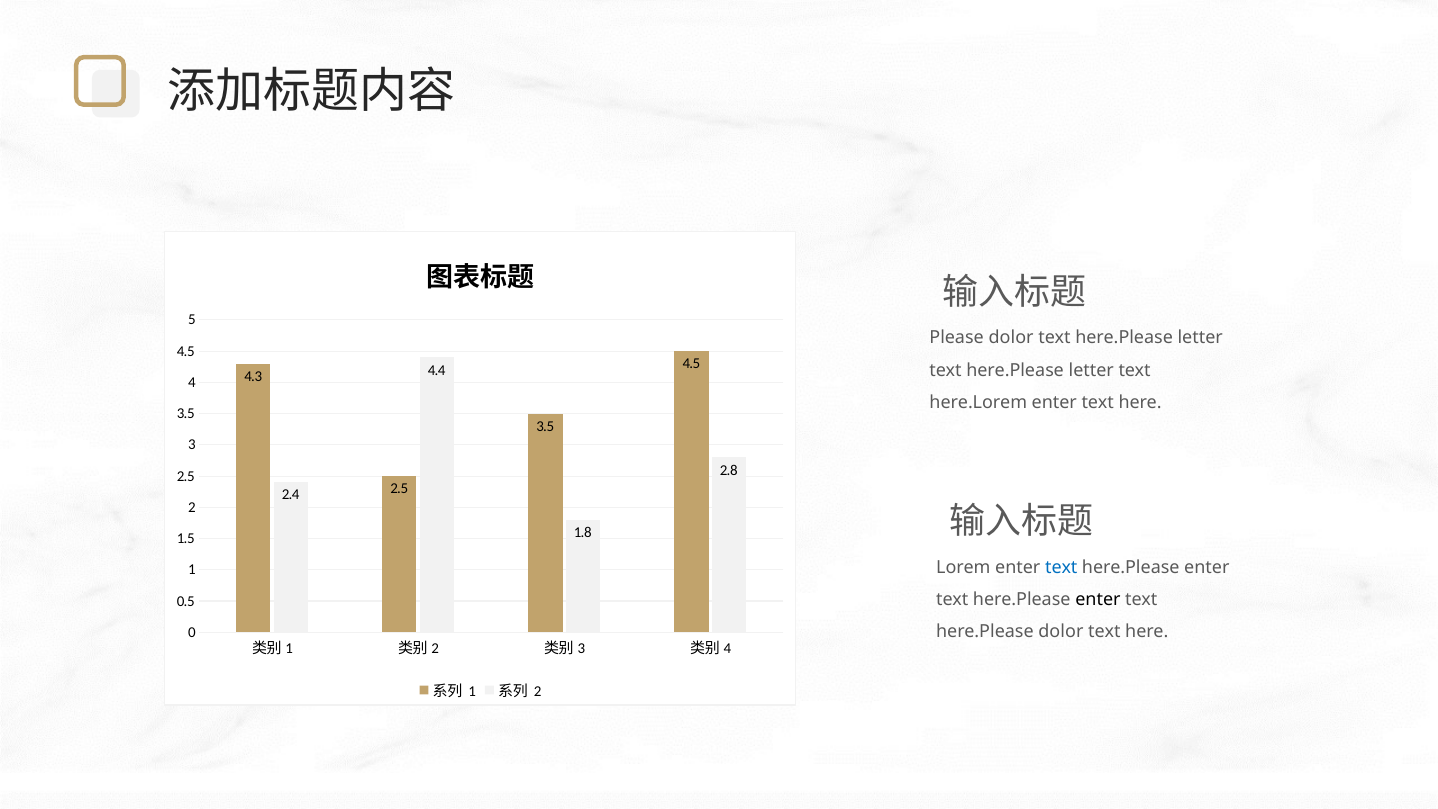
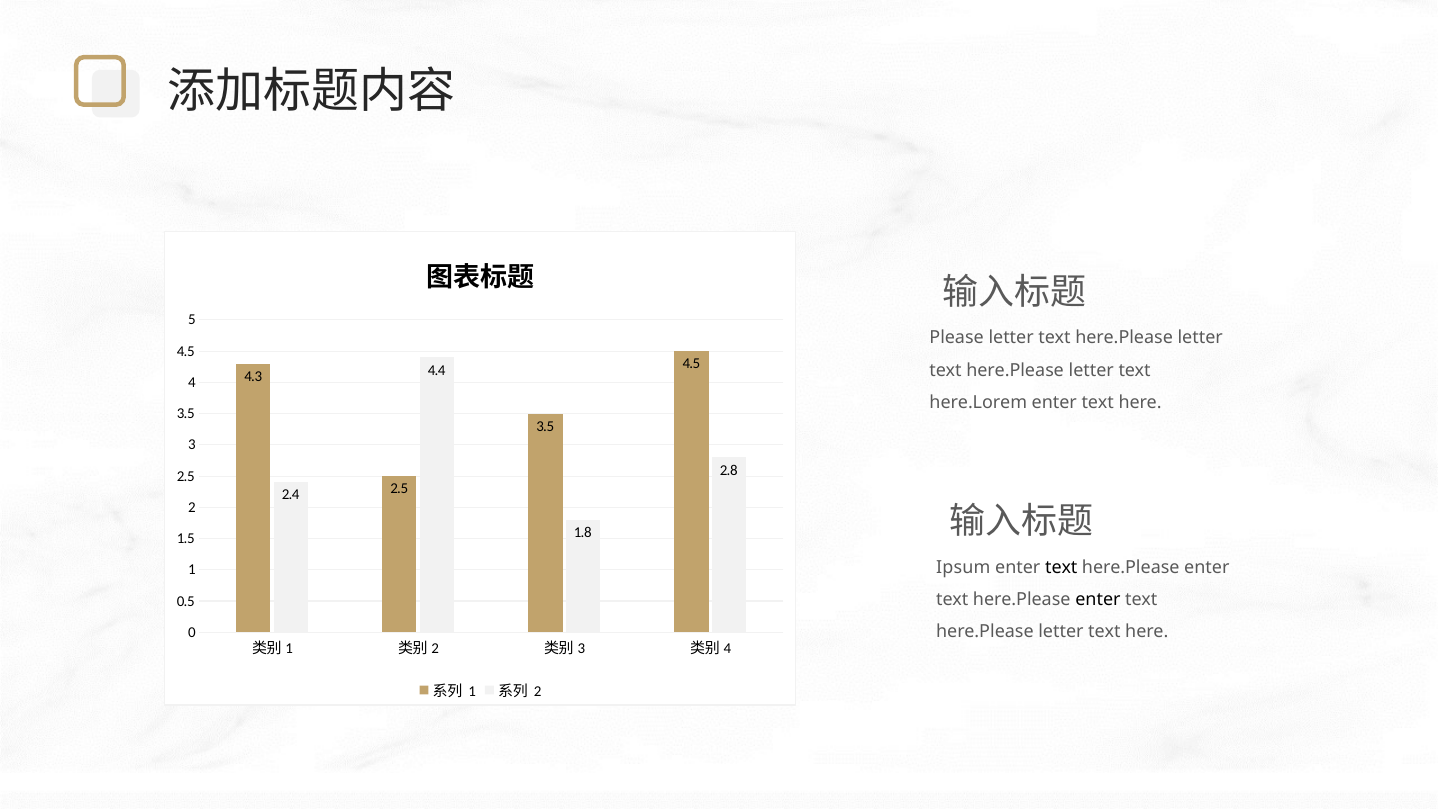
Please dolor: dolor -> letter
Lorem: Lorem -> Ipsum
text at (1061, 567) colour: blue -> black
dolor at (1061, 632): dolor -> letter
